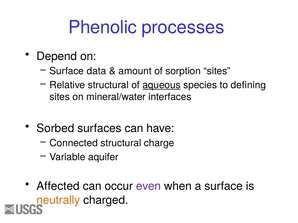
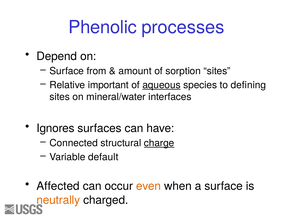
data: data -> from
Relative structural: structural -> important
Sorbed: Sorbed -> Ignores
charge underline: none -> present
aquifer: aquifer -> default
even colour: purple -> orange
